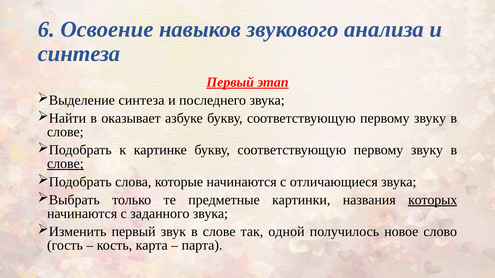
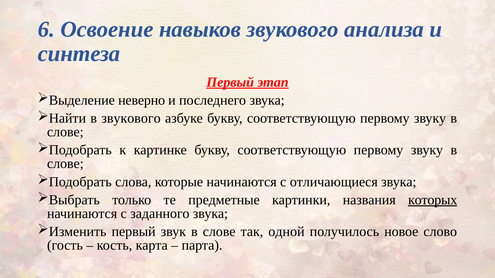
синтеза at (142, 100): синтеза -> неверно
в оказывает: оказывает -> звукового
слове at (65, 164) underline: present -> none
